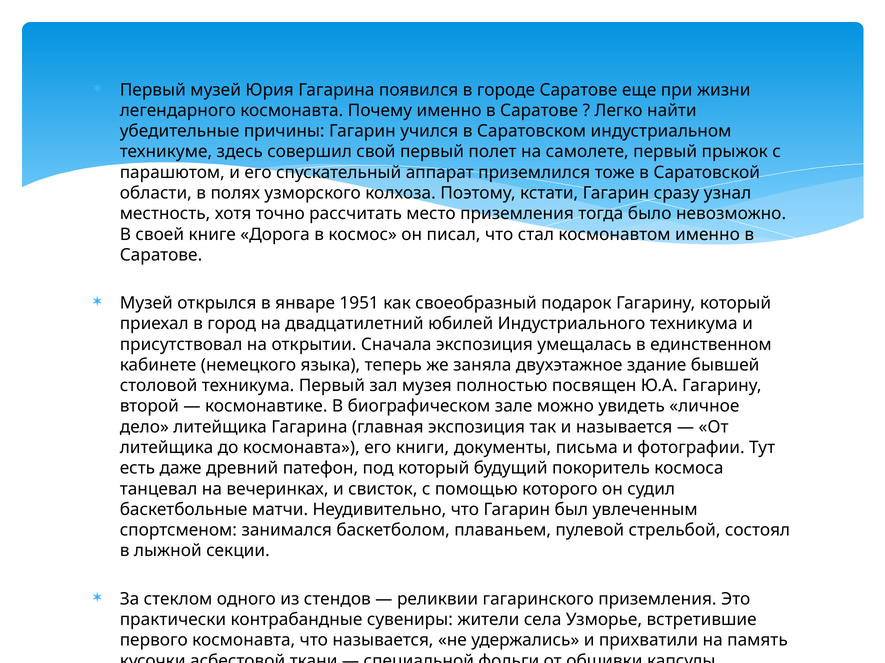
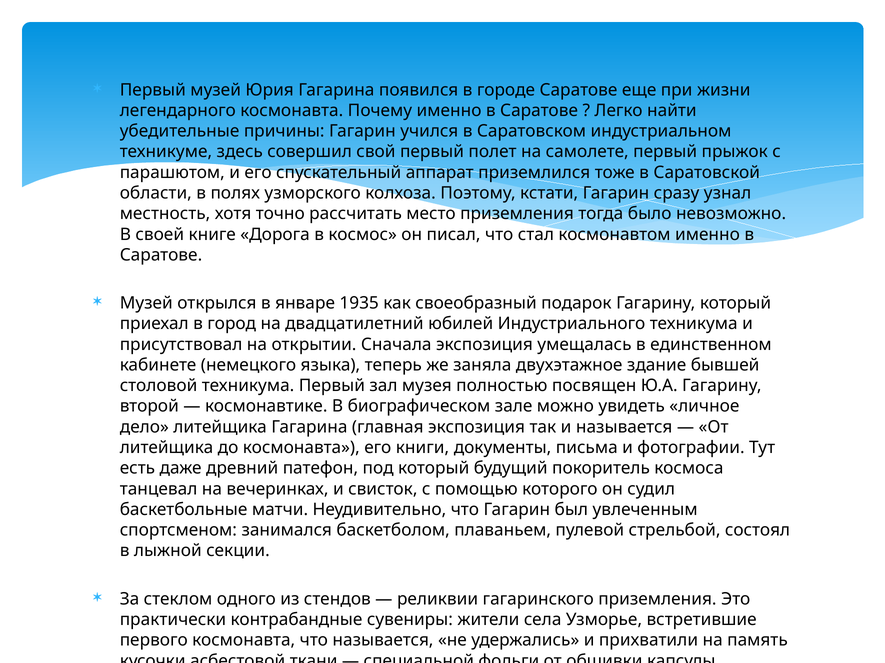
1951: 1951 -> 1935
